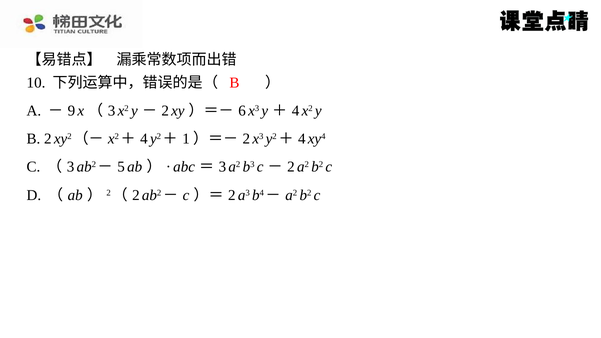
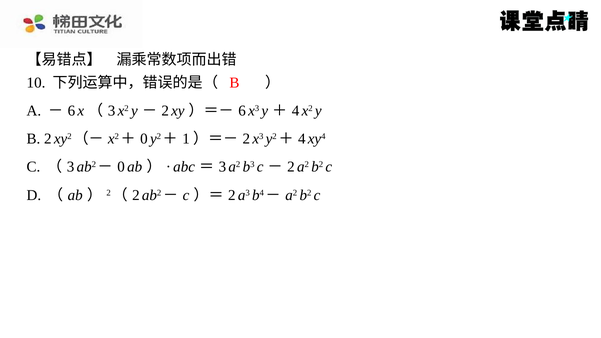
9 at (71, 111): 9 -> 6
4 at (144, 139): 4 -> 0
ab2－ 5: 5 -> 0
